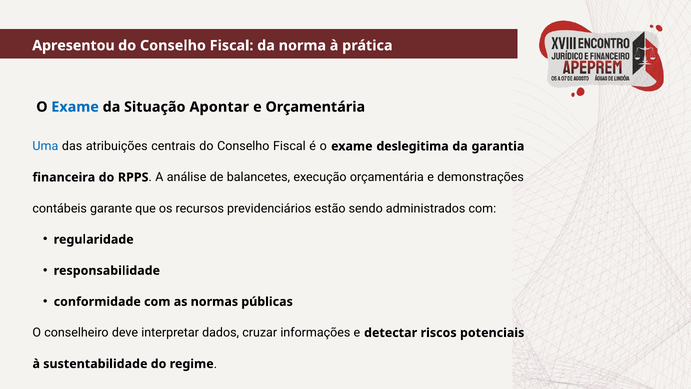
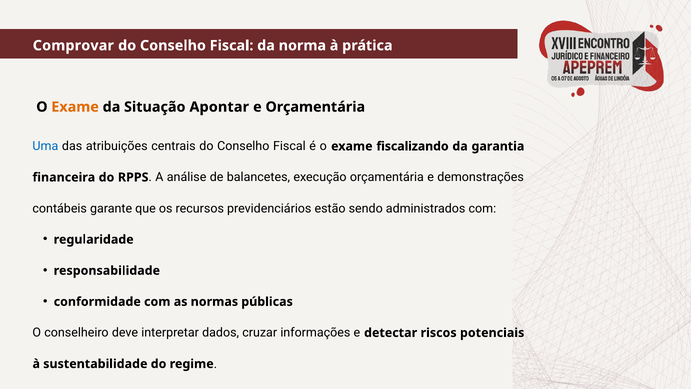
Apresentou: Apresentou -> Comprovar
Exame at (75, 107) colour: blue -> orange
deslegitima: deslegitima -> fiscalizando
